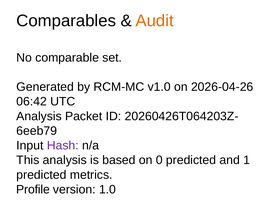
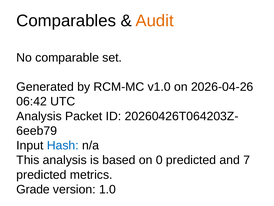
Hash colour: purple -> blue
1: 1 -> 7
Profile: Profile -> Grade
